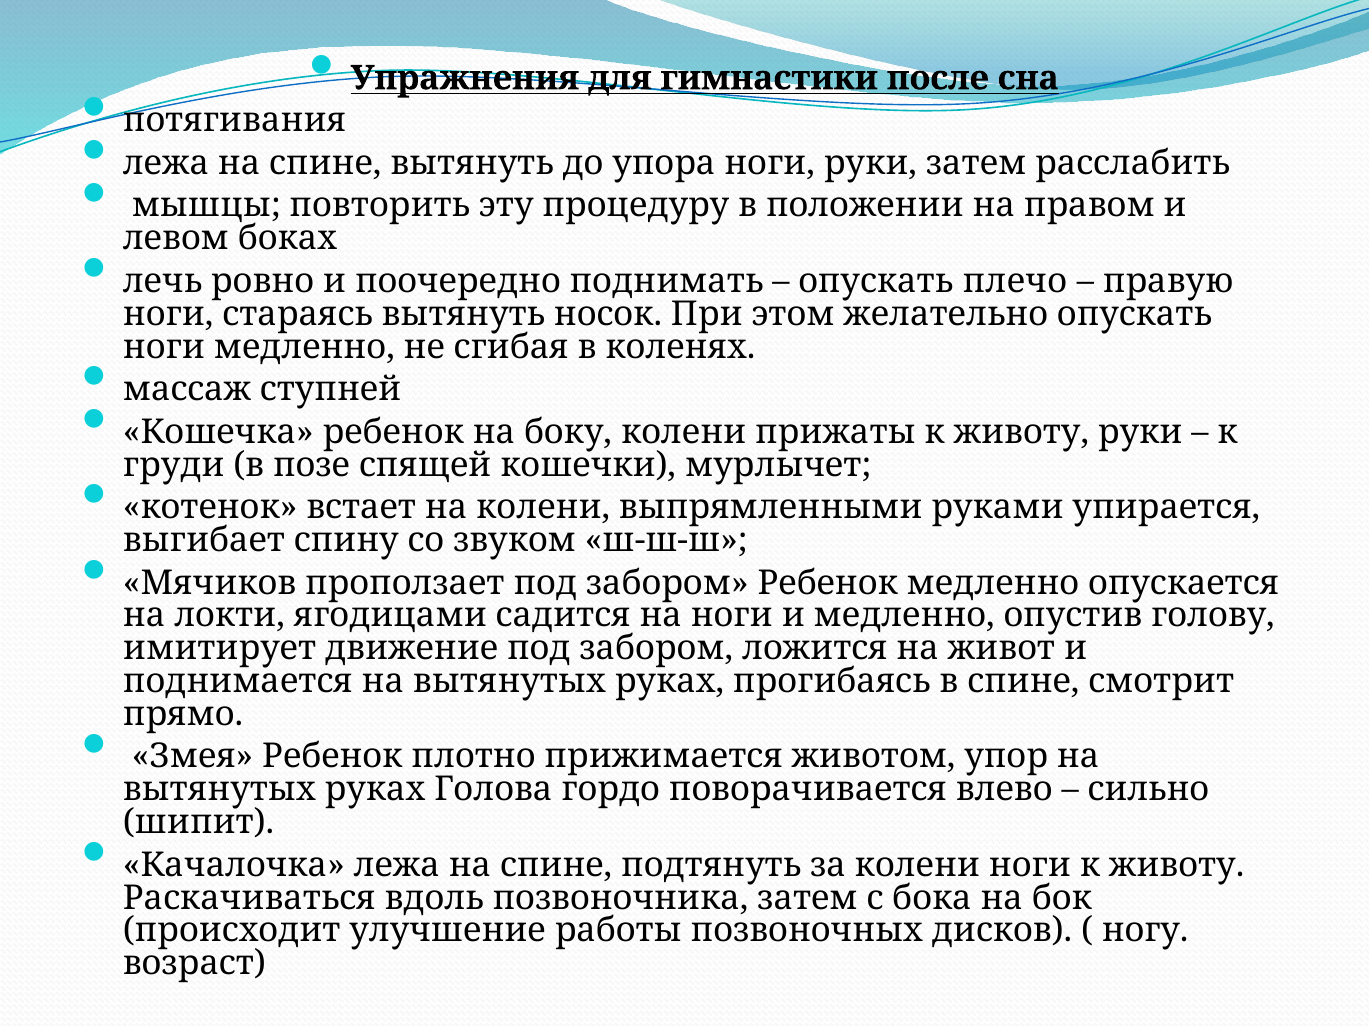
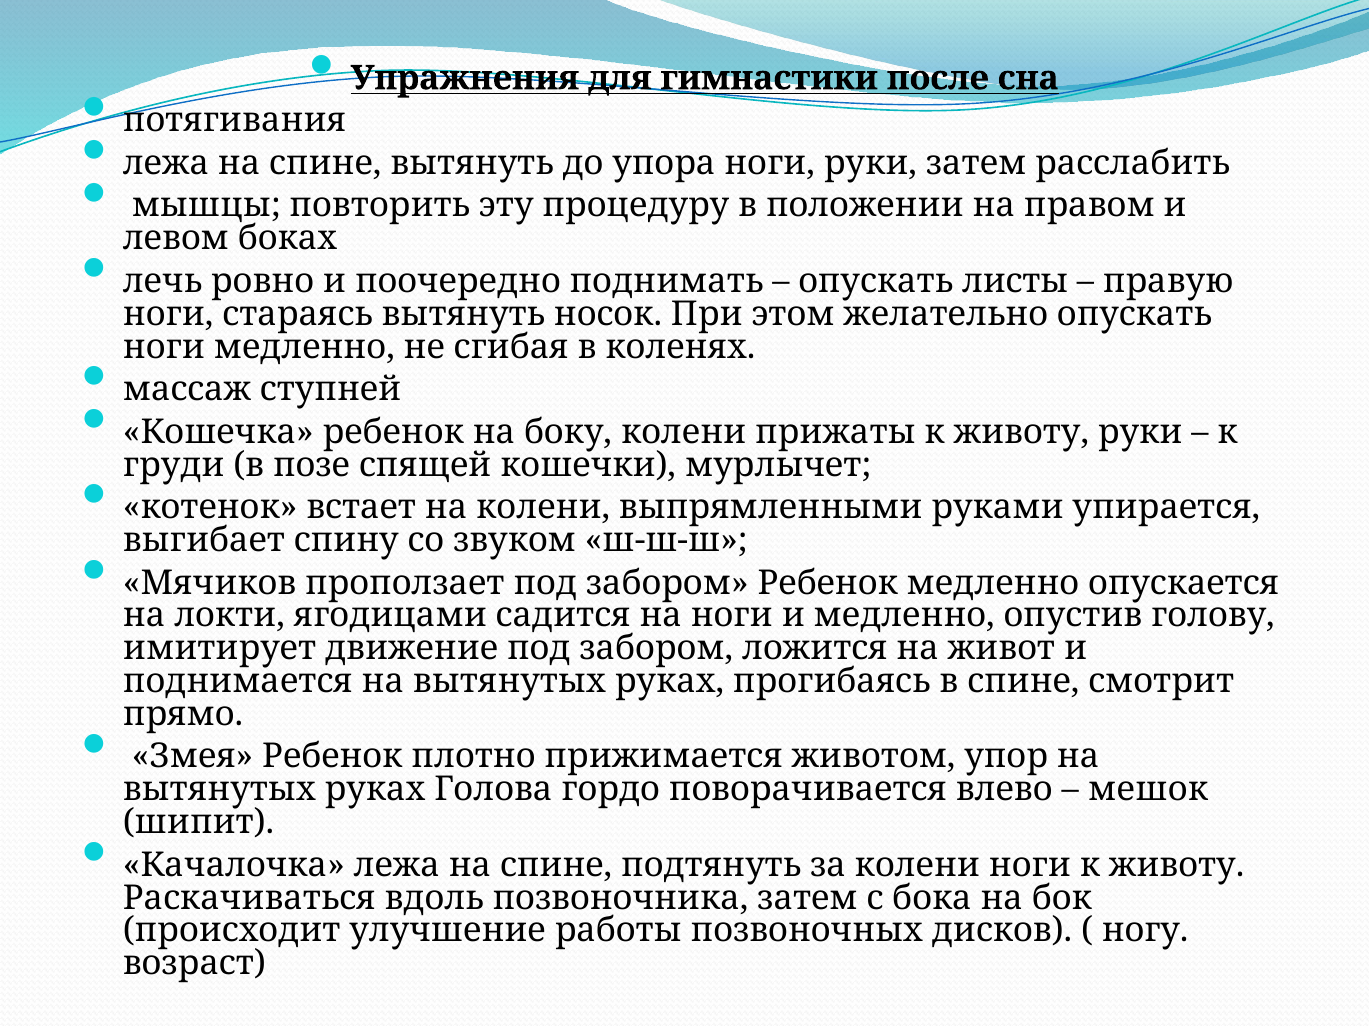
плечо: плечо -> листы
сильно: сильно -> мешок
